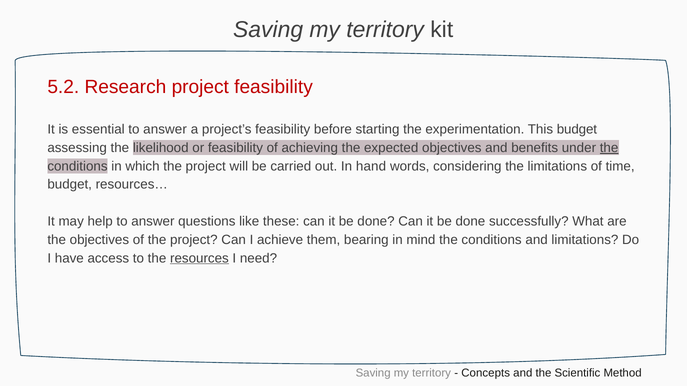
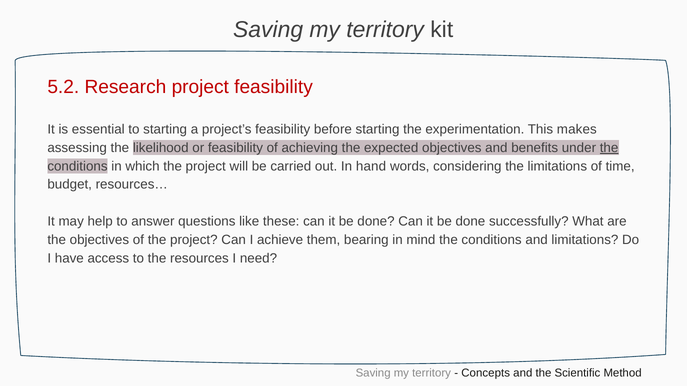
essential to answer: answer -> starting
This budget: budget -> makes
resources underline: present -> none
